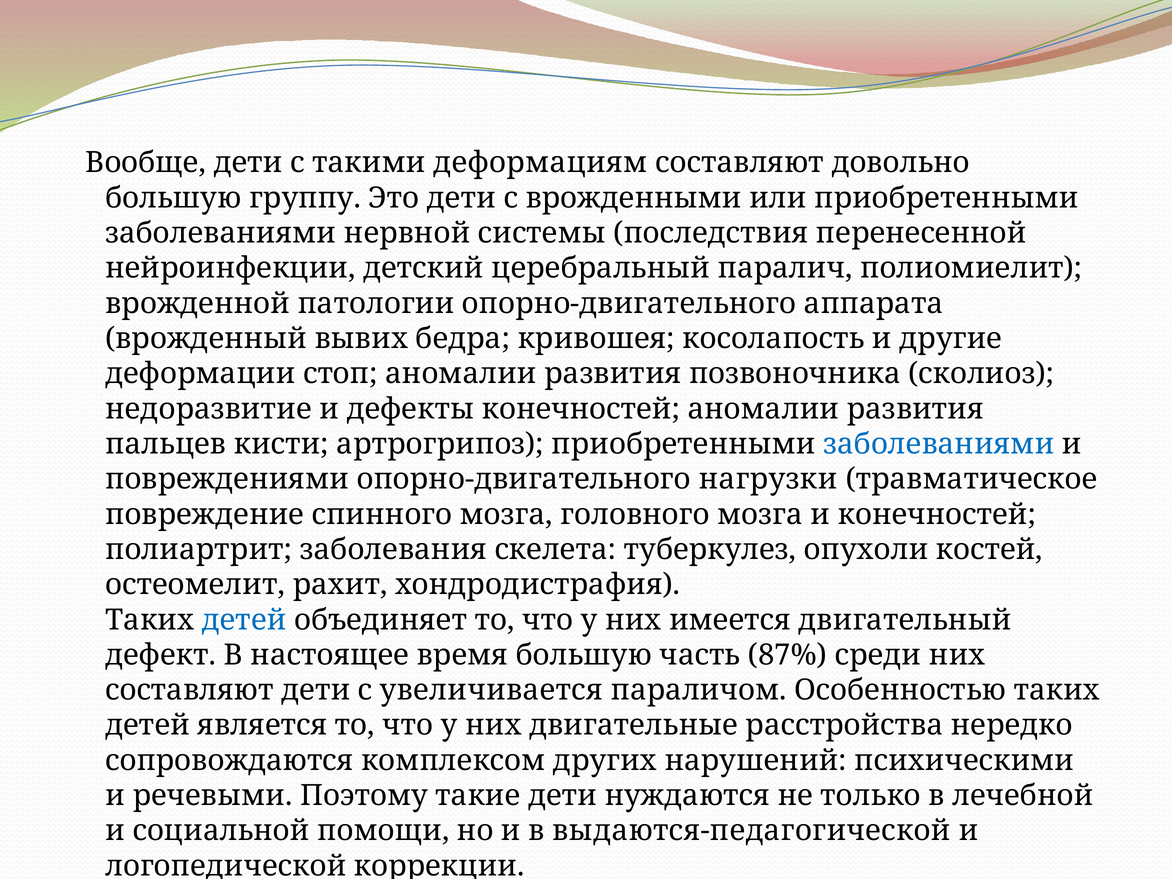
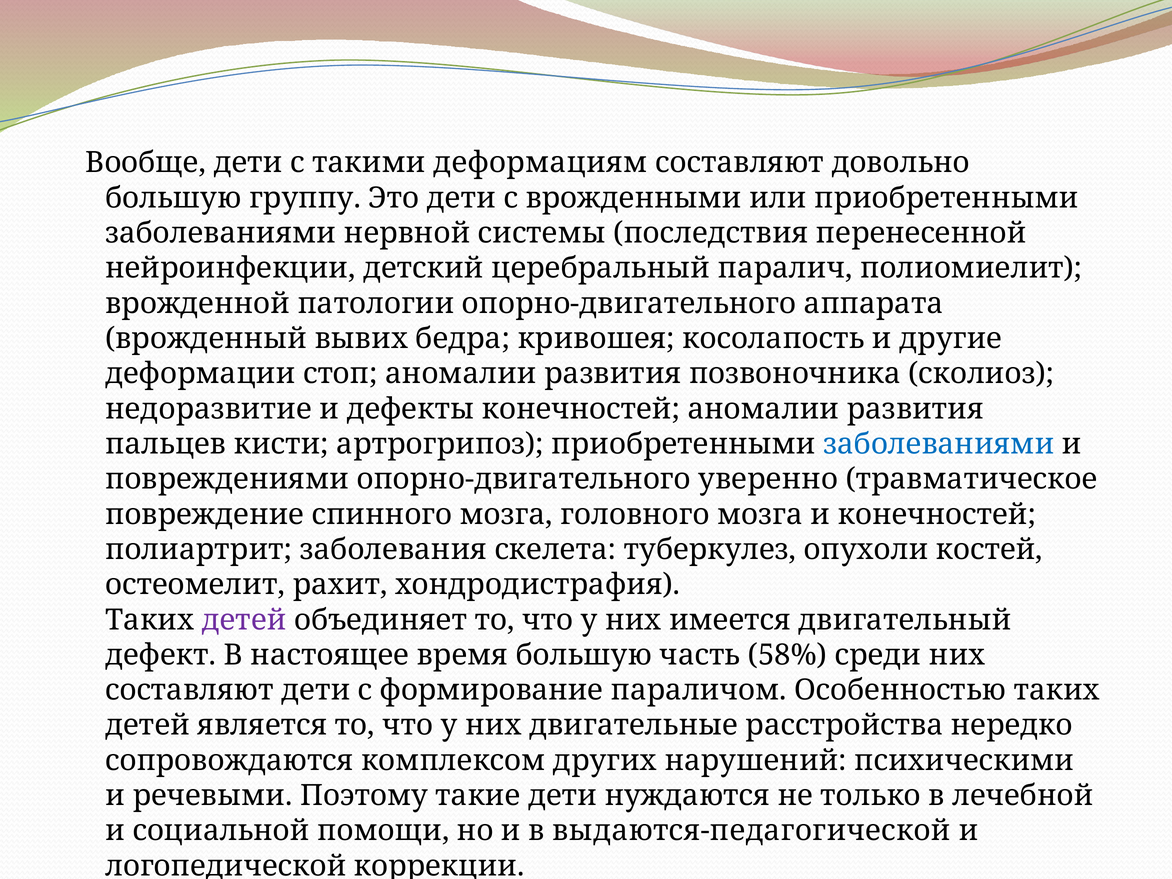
нагрузки: нагрузки -> уверенно
детей at (244, 620) colour: blue -> purple
87%: 87% -> 58%
увеличивается: увеличивается -> формирование
